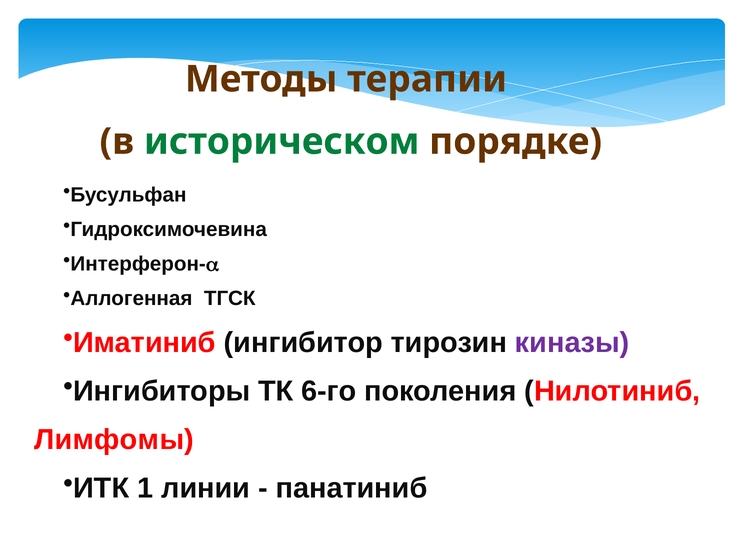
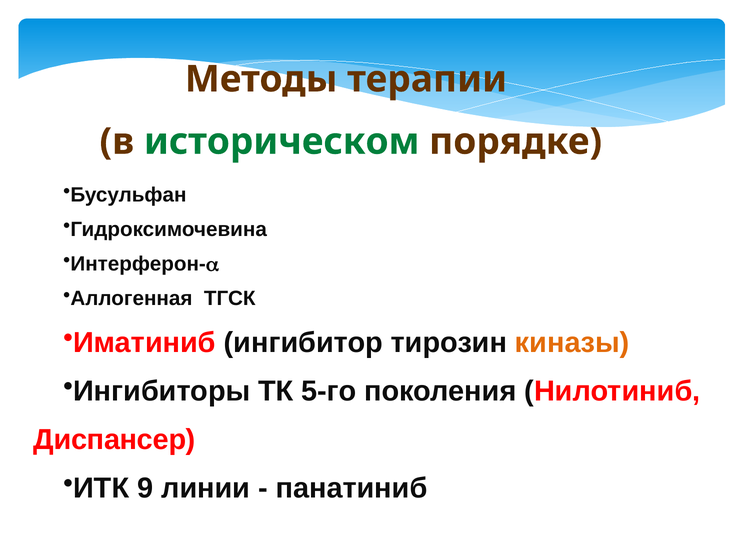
киназы colour: purple -> orange
6-го: 6-го -> 5-го
Лимфомы: Лимфомы -> Диспансер
1: 1 -> 9
